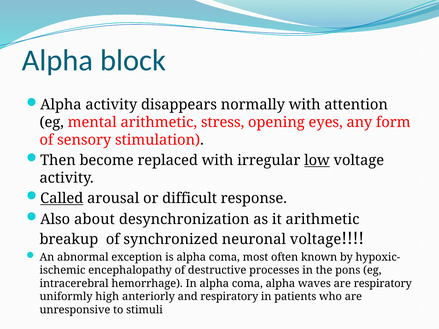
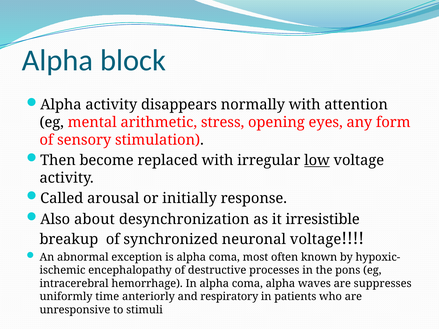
Called underline: present -> none
difficult: difficult -> initially
it arithmetic: arithmetic -> irresistible
are respiratory: respiratory -> suppresses
high: high -> time
